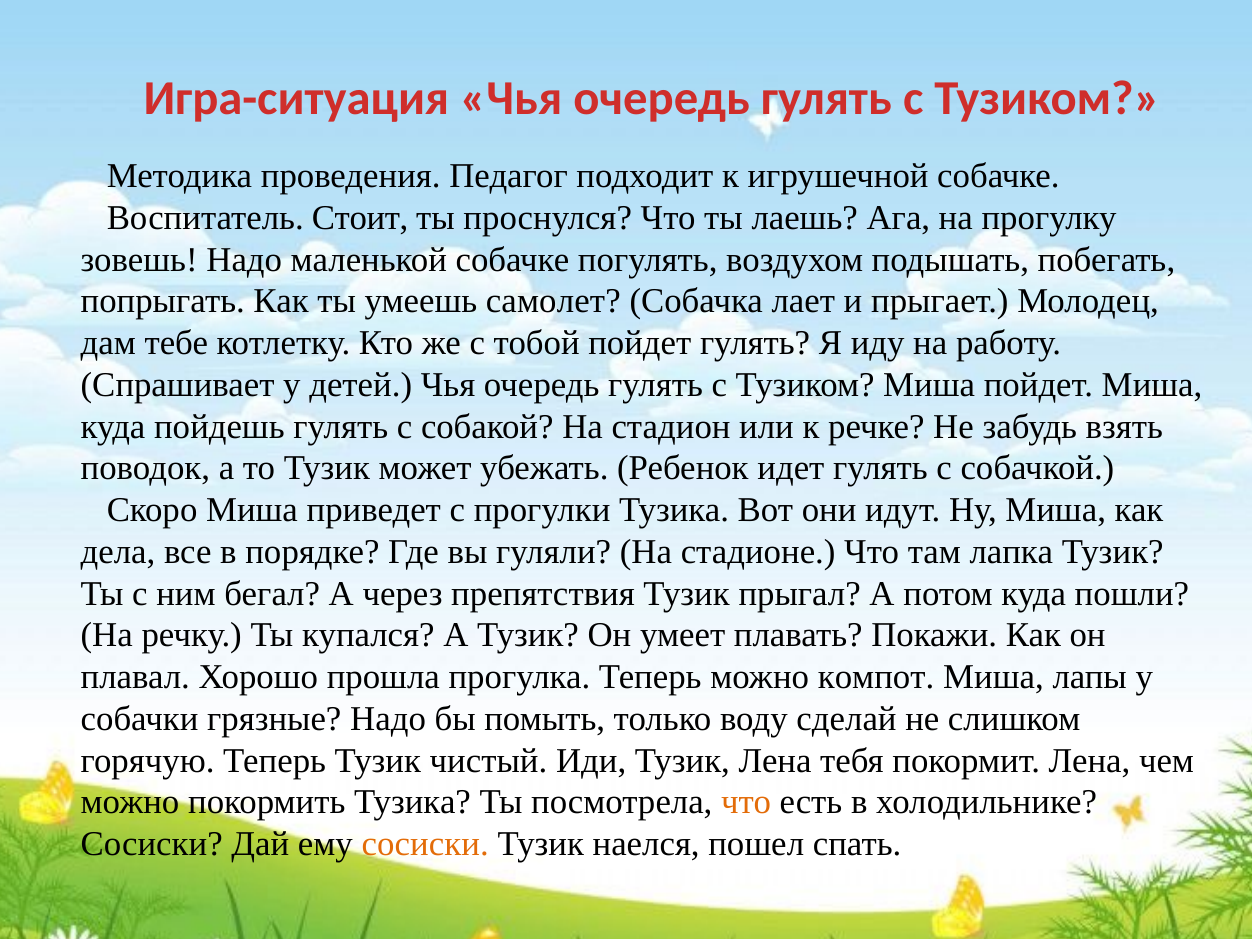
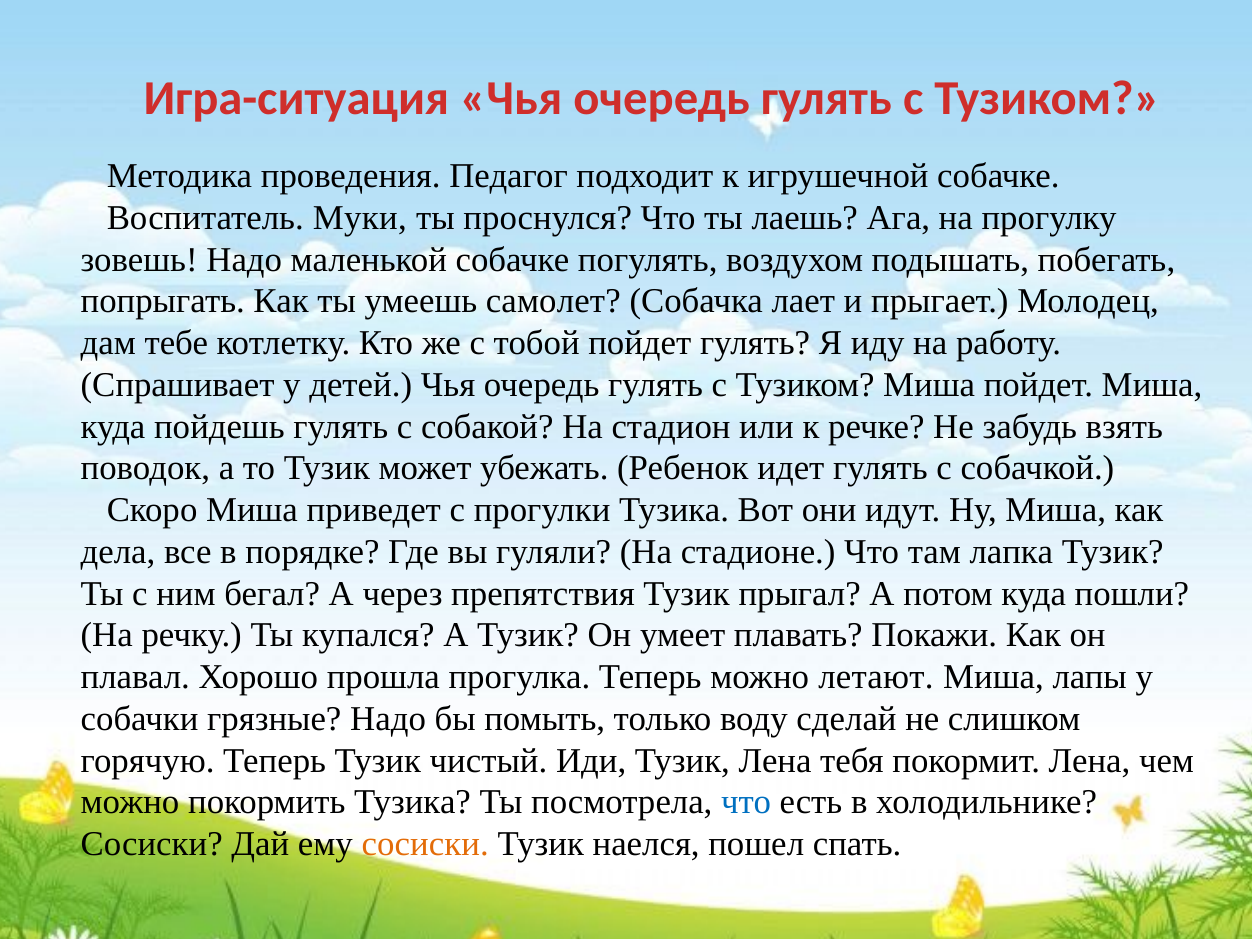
Стоит: Стоит -> Муки
компот: компот -> летают
что at (746, 802) colour: orange -> blue
